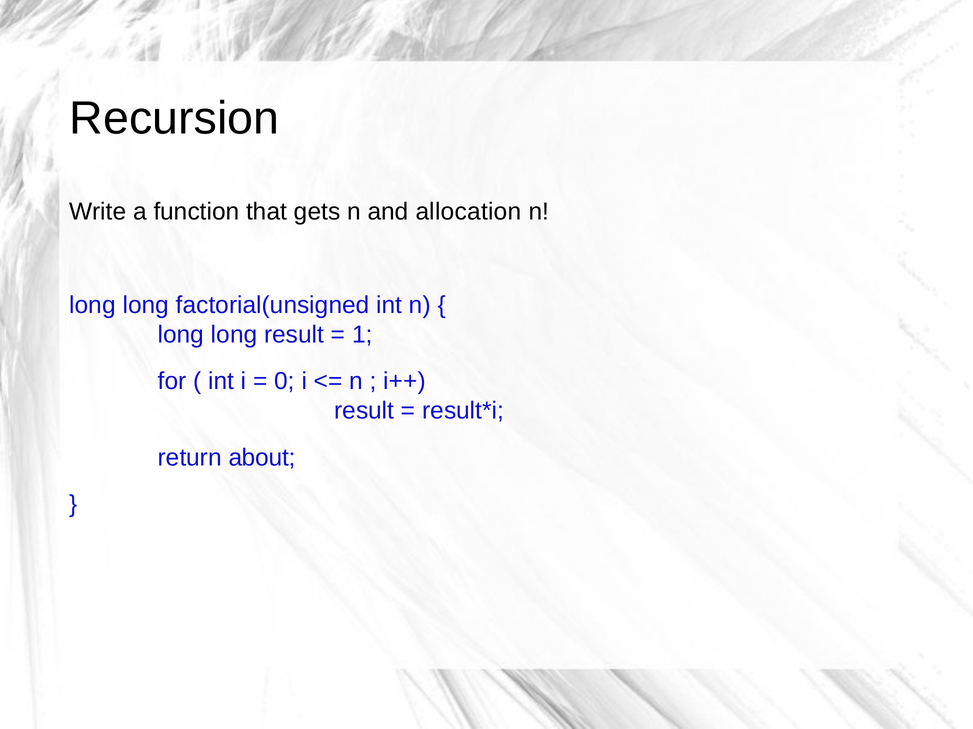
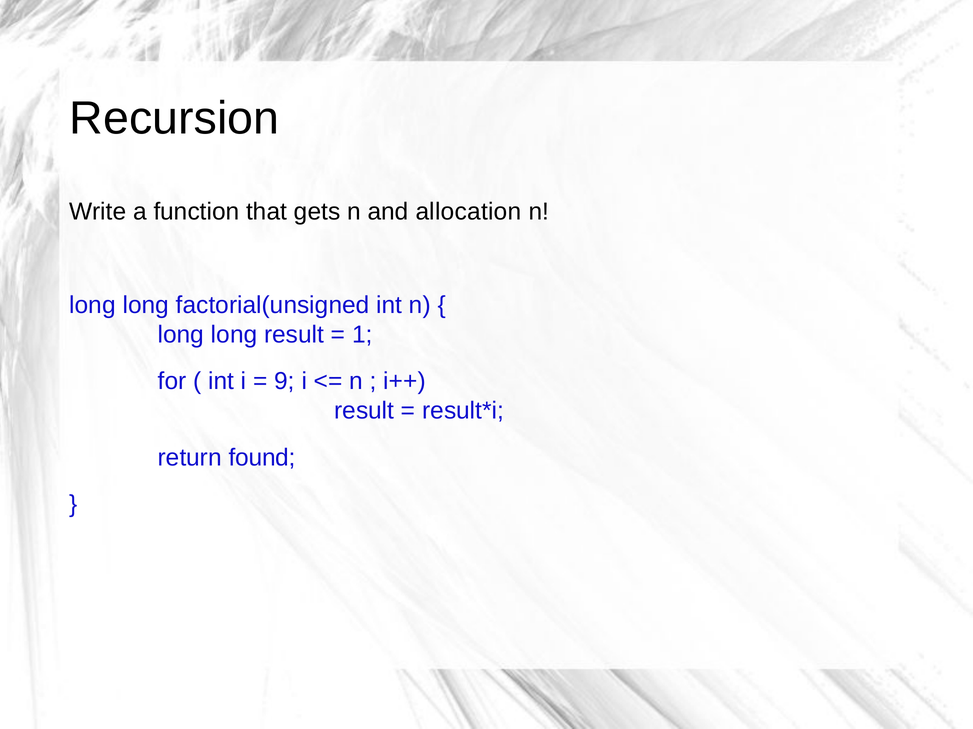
0: 0 -> 9
about: about -> found
